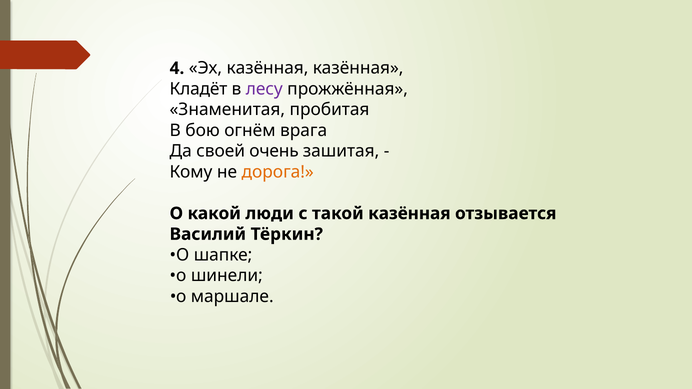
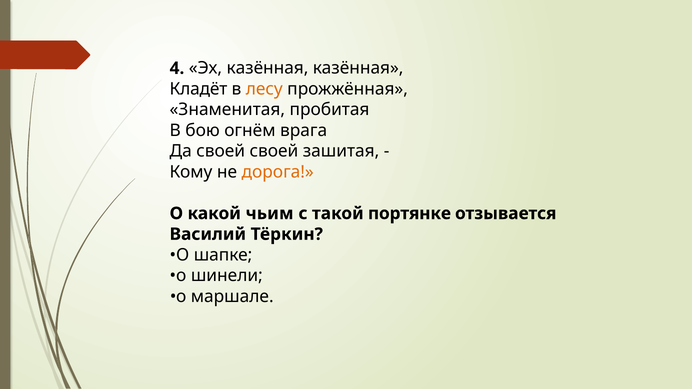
лесу colour: purple -> orange
своей очень: очень -> своей
люди: люди -> чьим
такой казённая: казённая -> портянке
